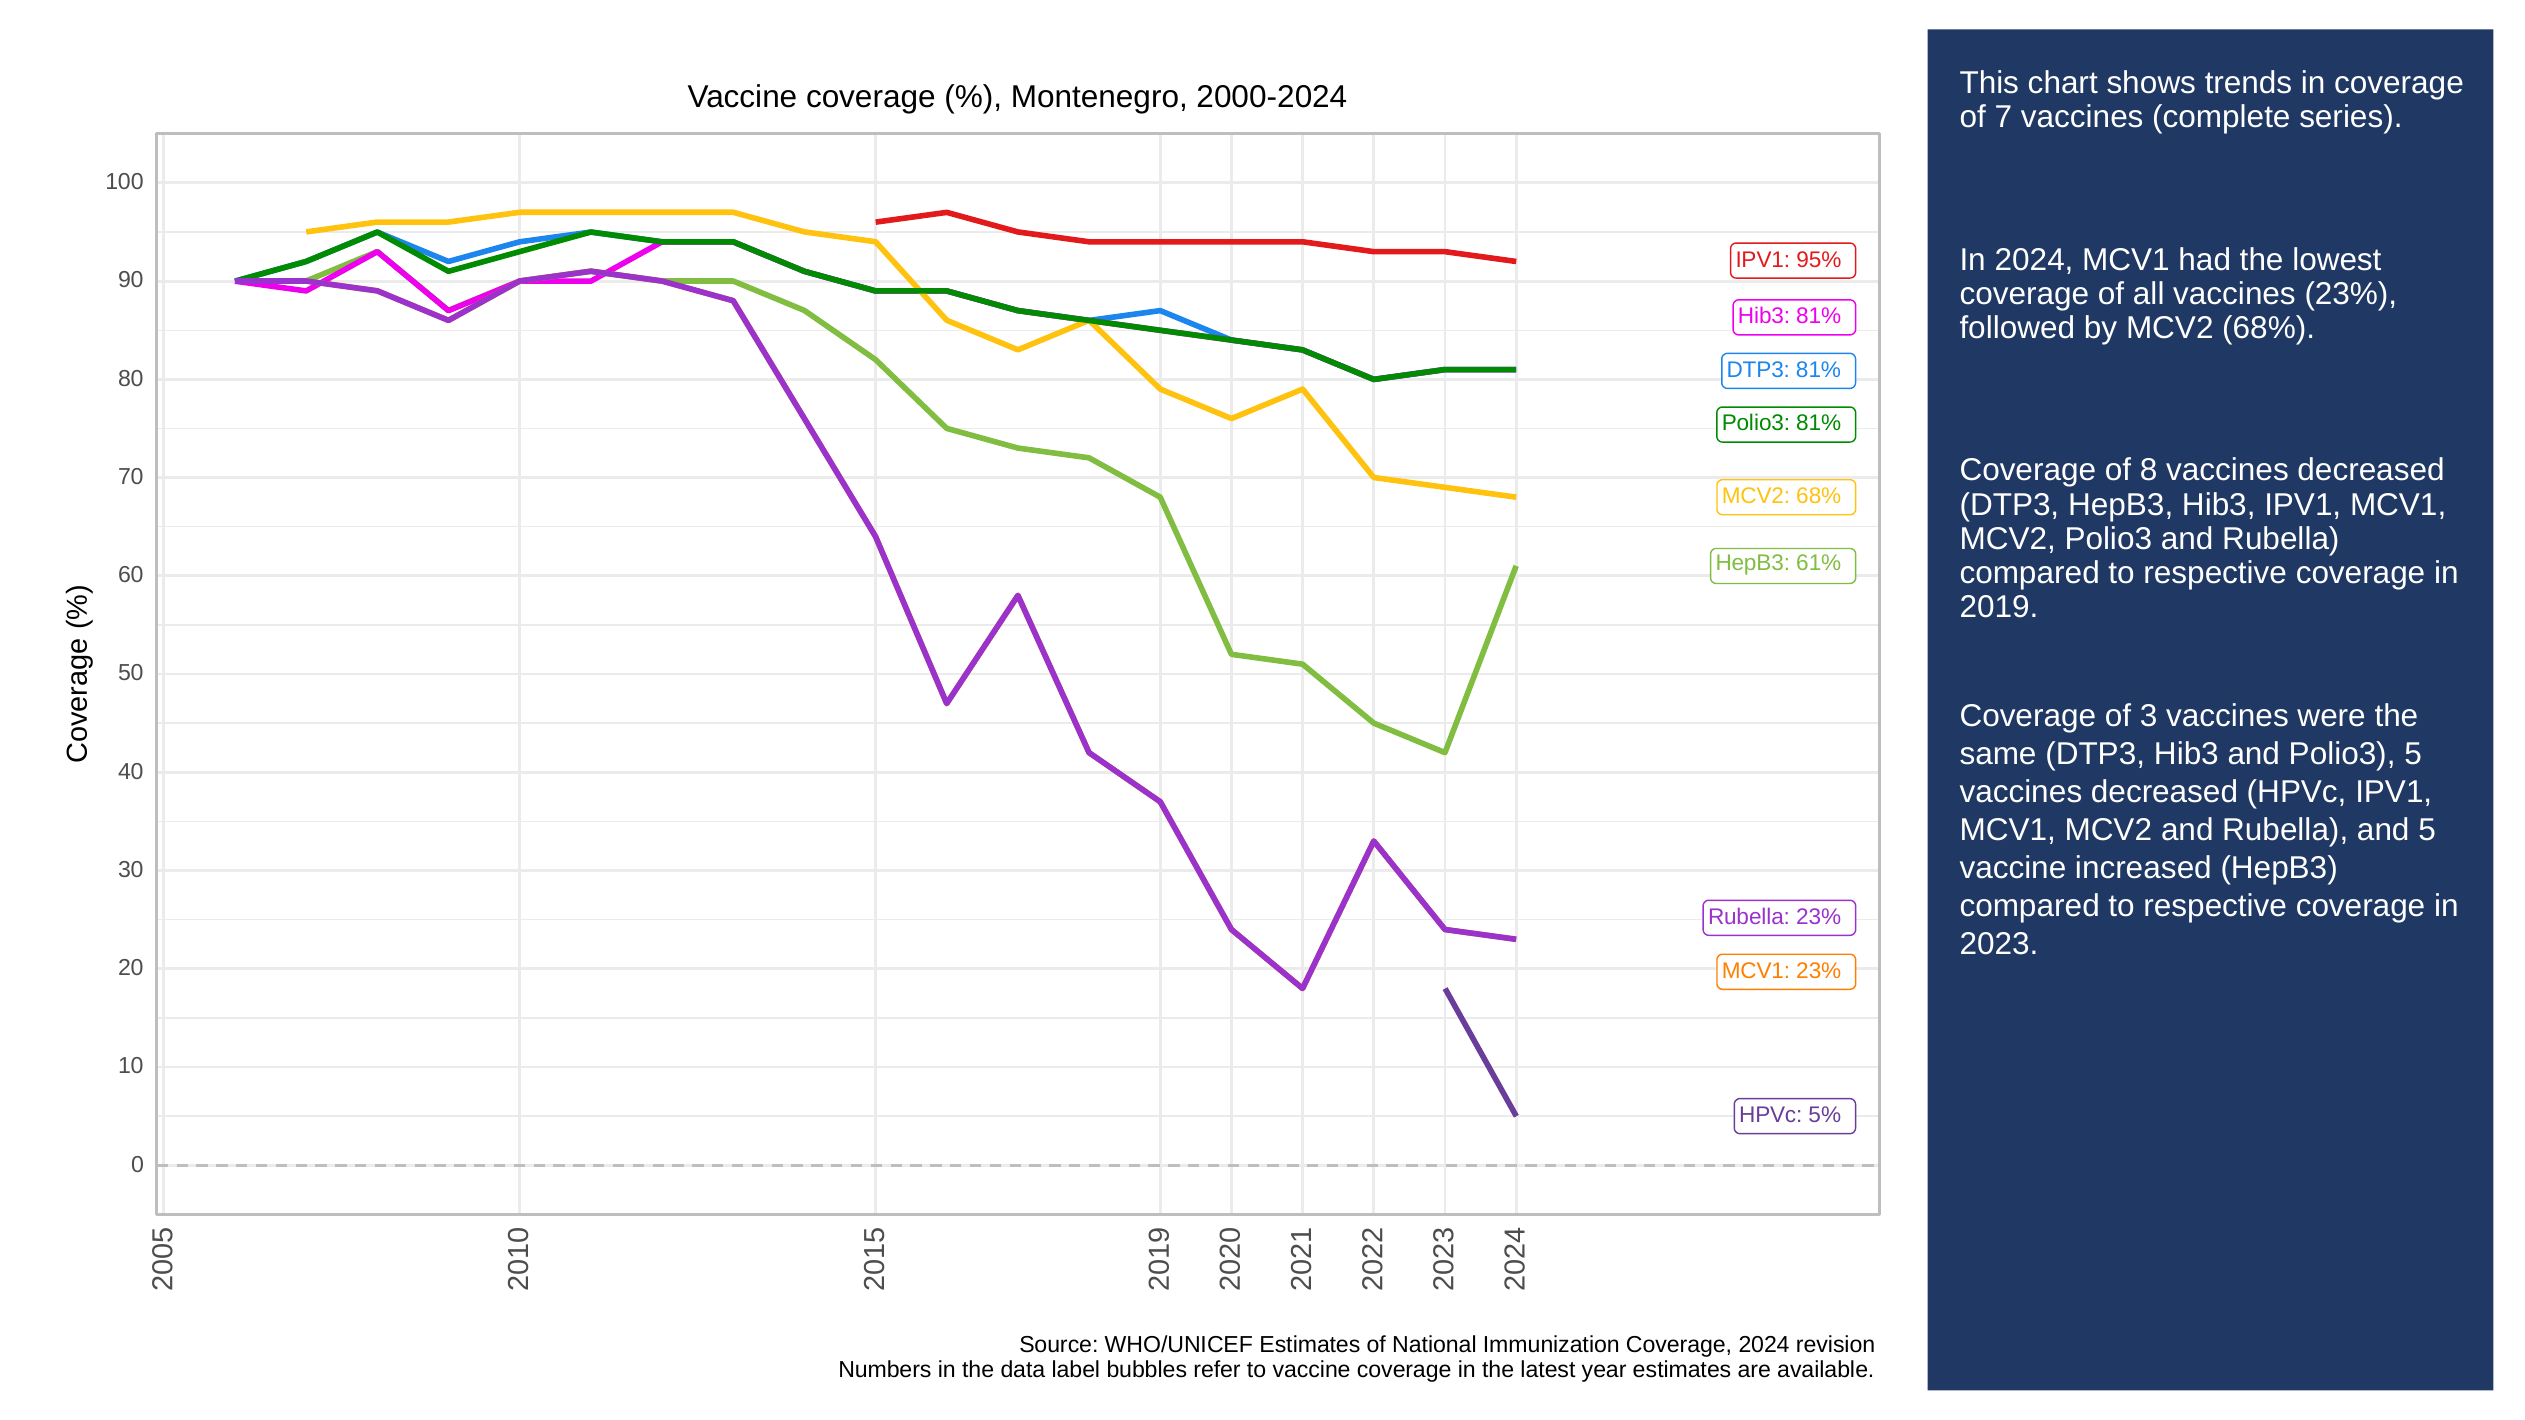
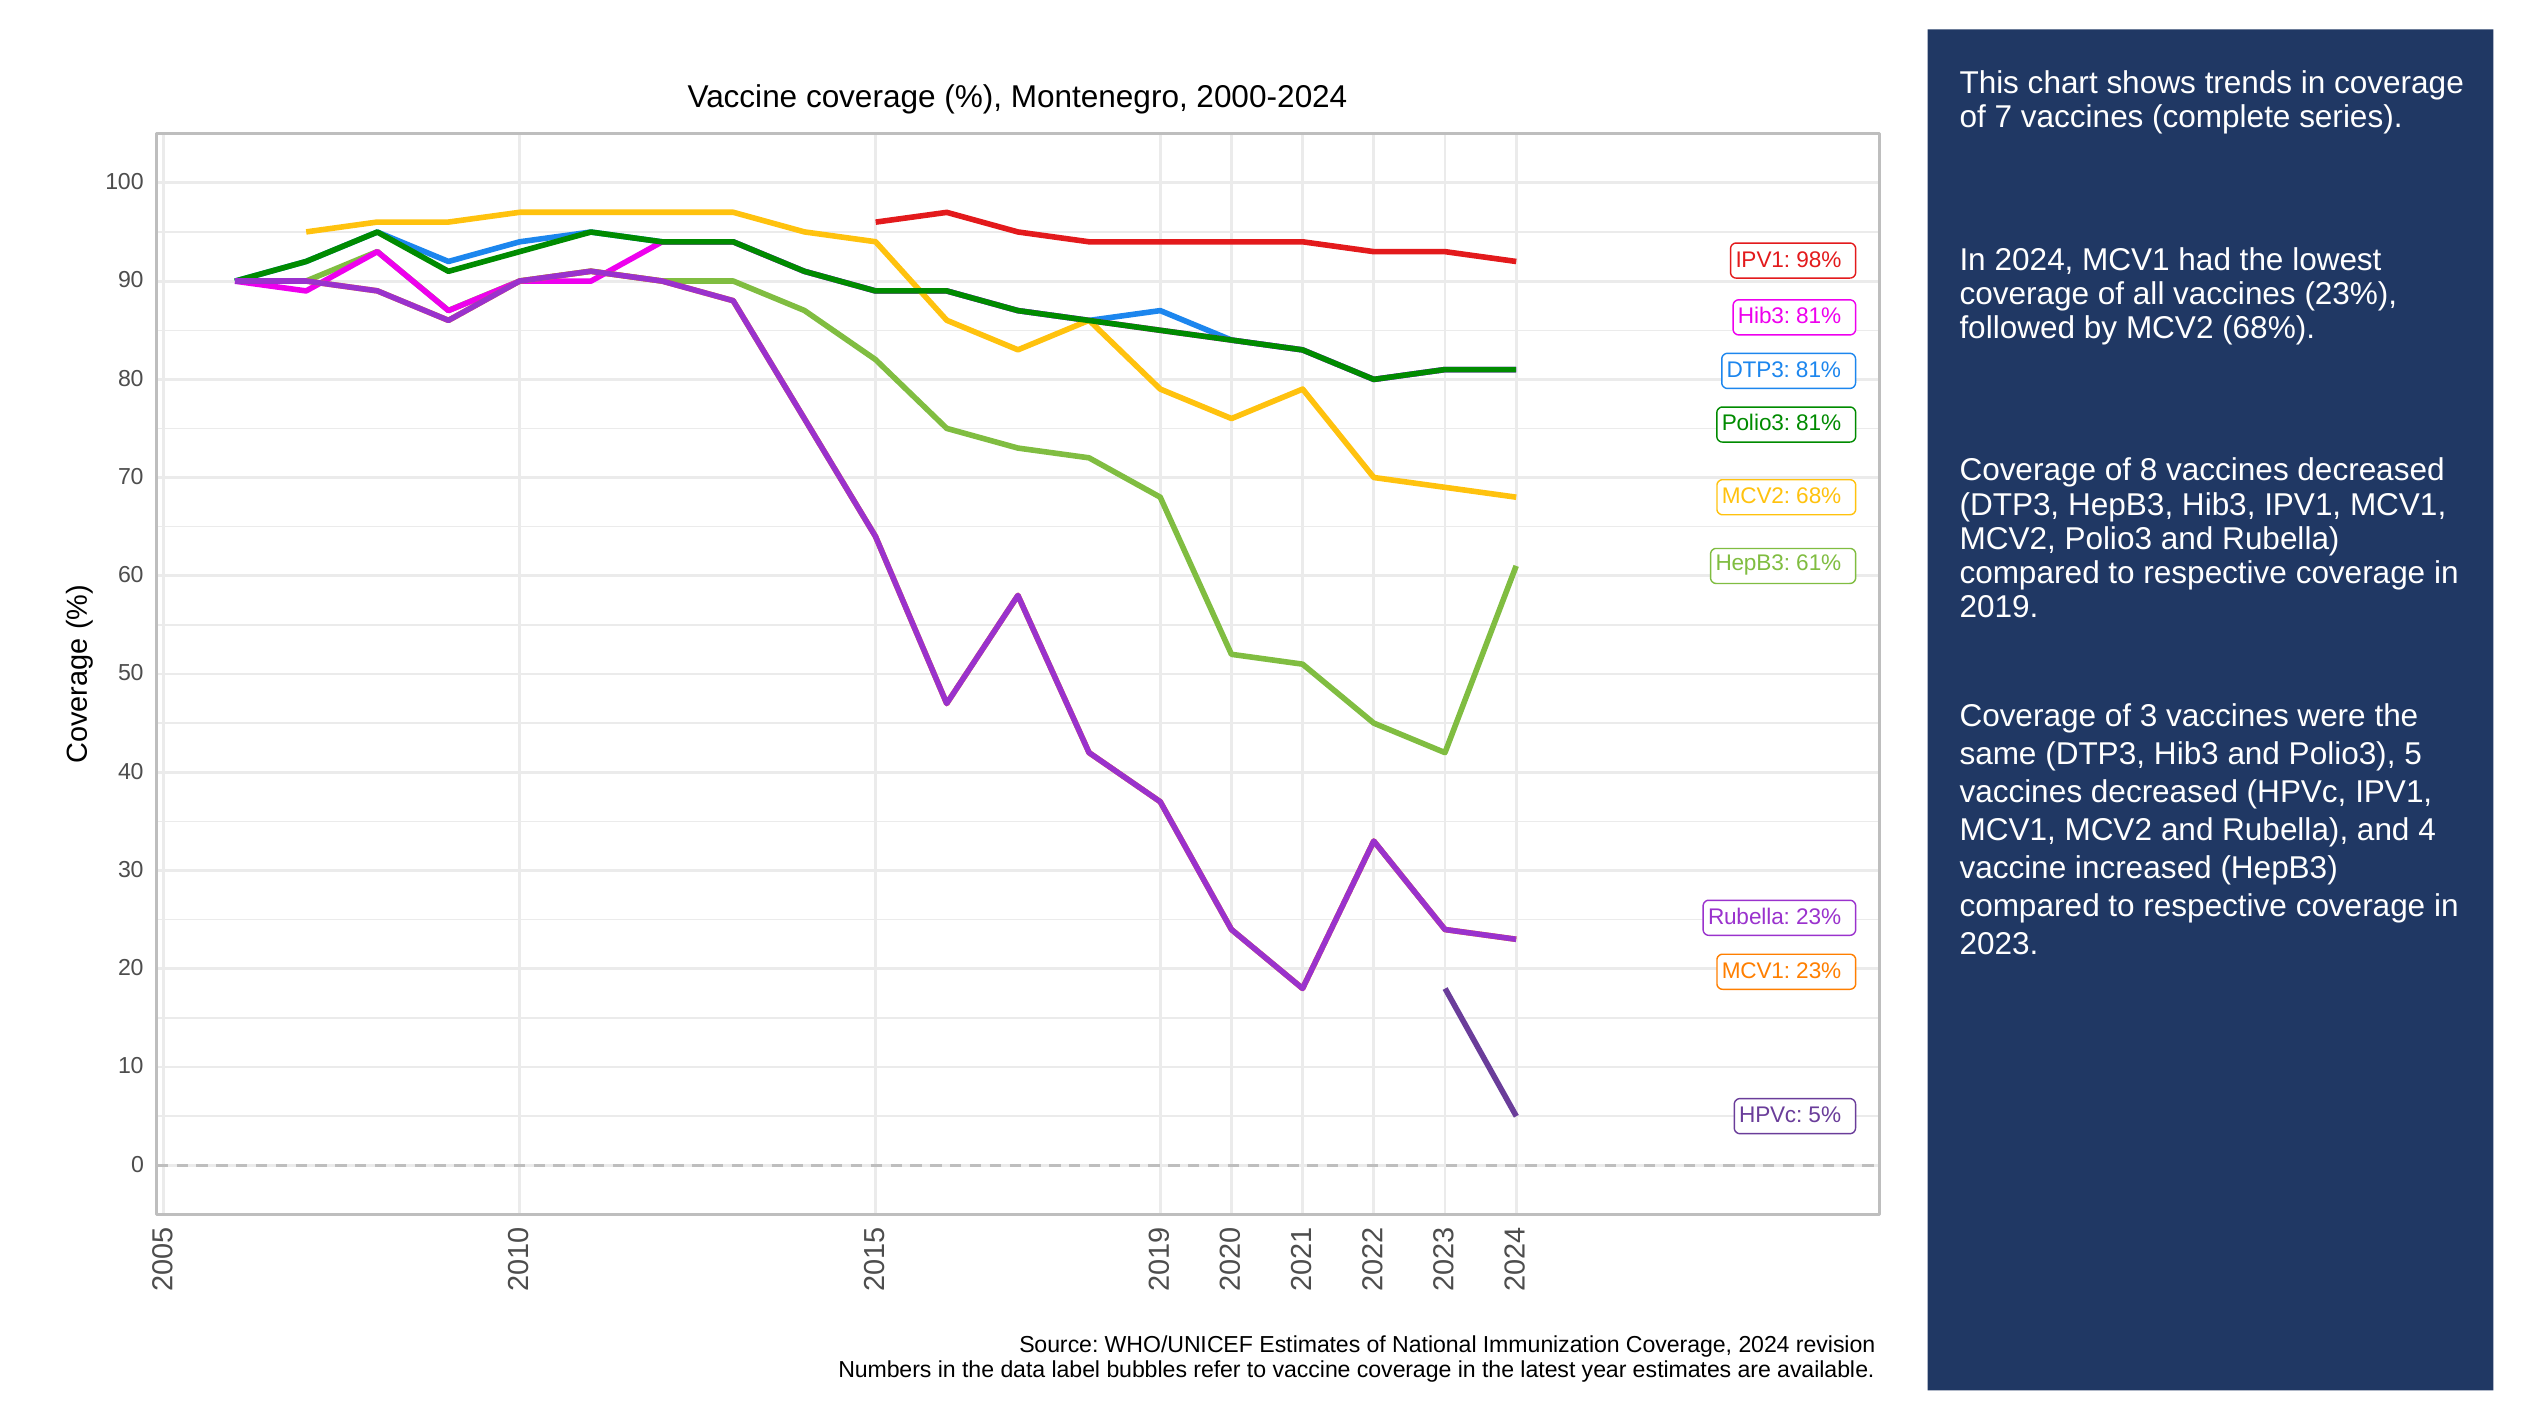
95%: 95% -> 98%
and 5: 5 -> 4
